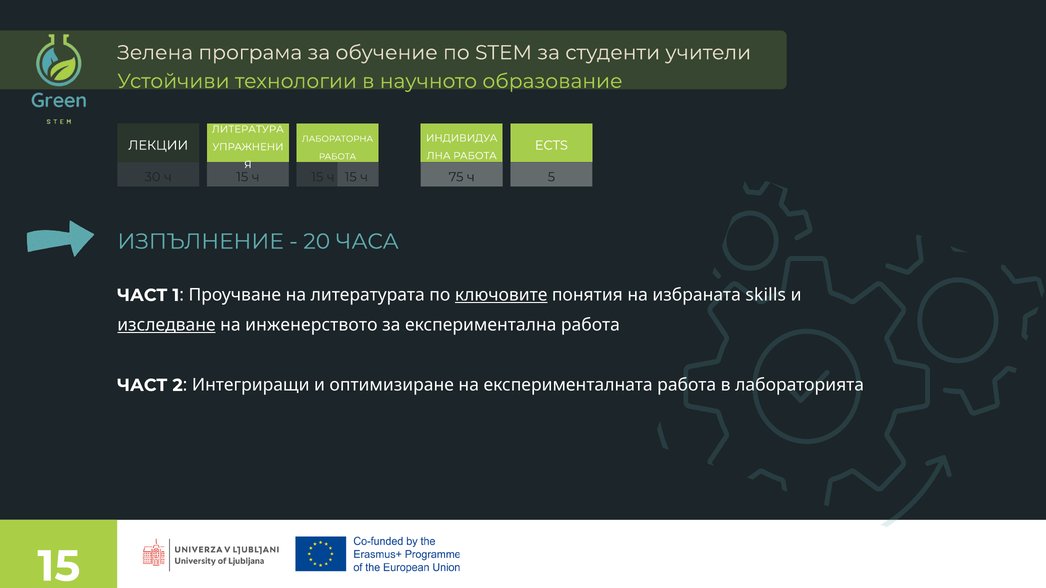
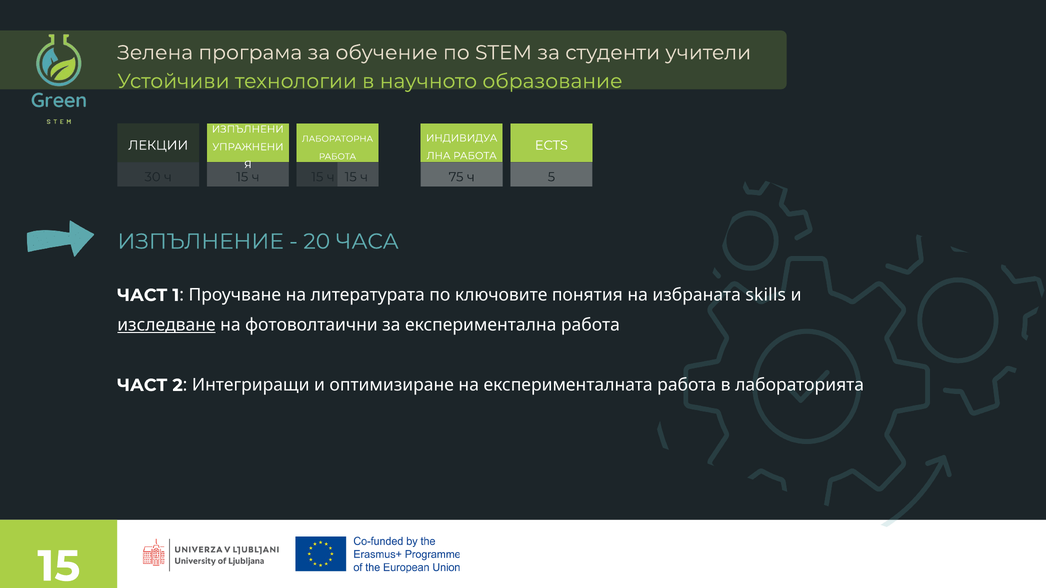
ЛИТЕРАТУРА: ЛИТЕРАТУРА -> ИЗПЪЛНЕНИ
ключовите underline: present -> none
инженерството: инженерството -> фотоволтаични
